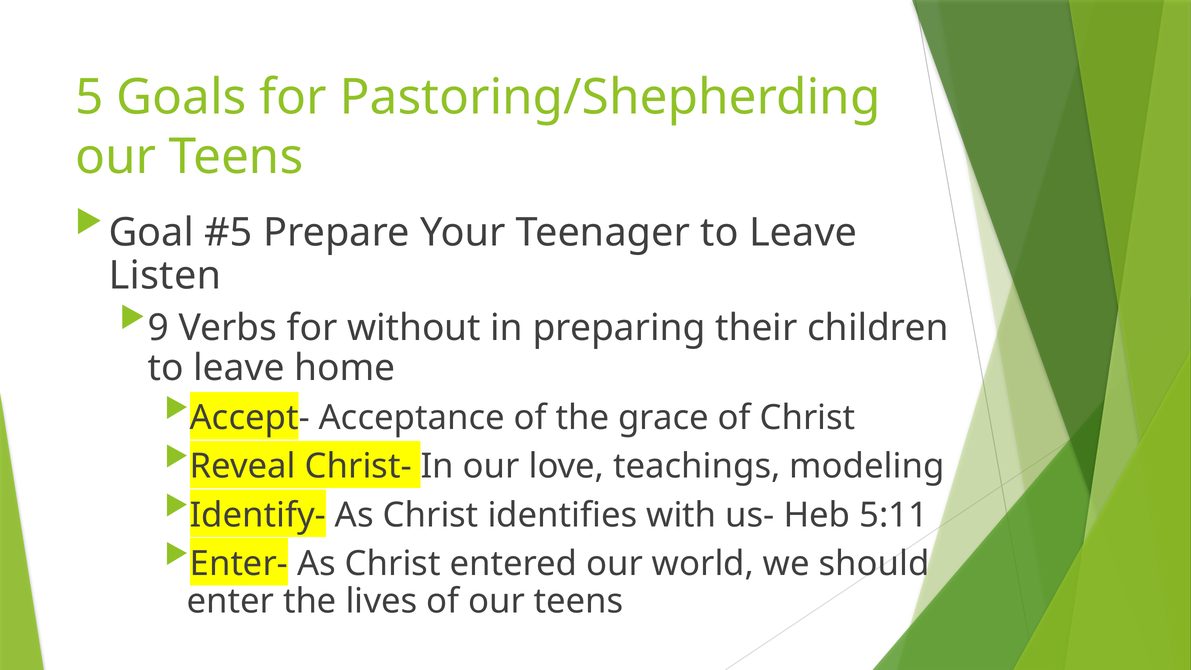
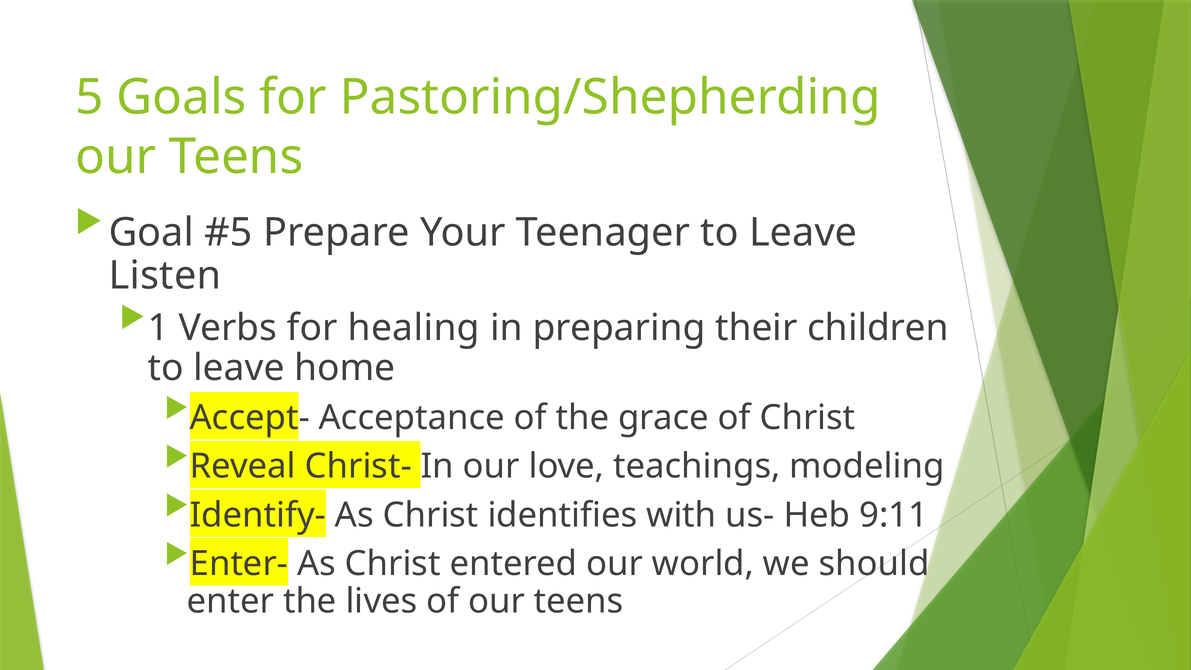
9: 9 -> 1
without: without -> healing
5:11: 5:11 -> 9:11
